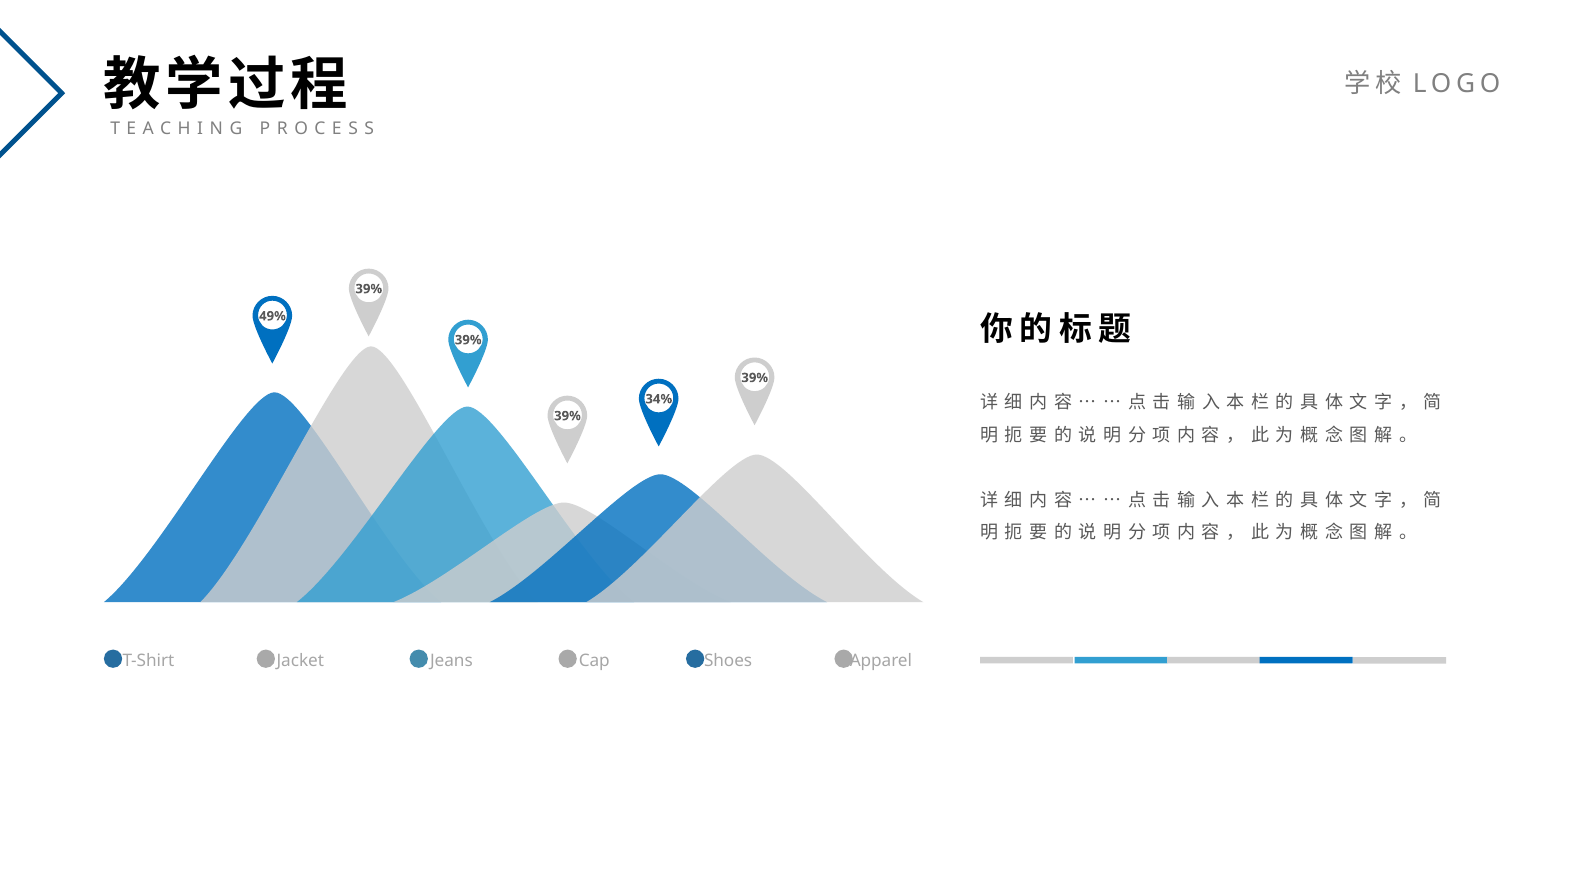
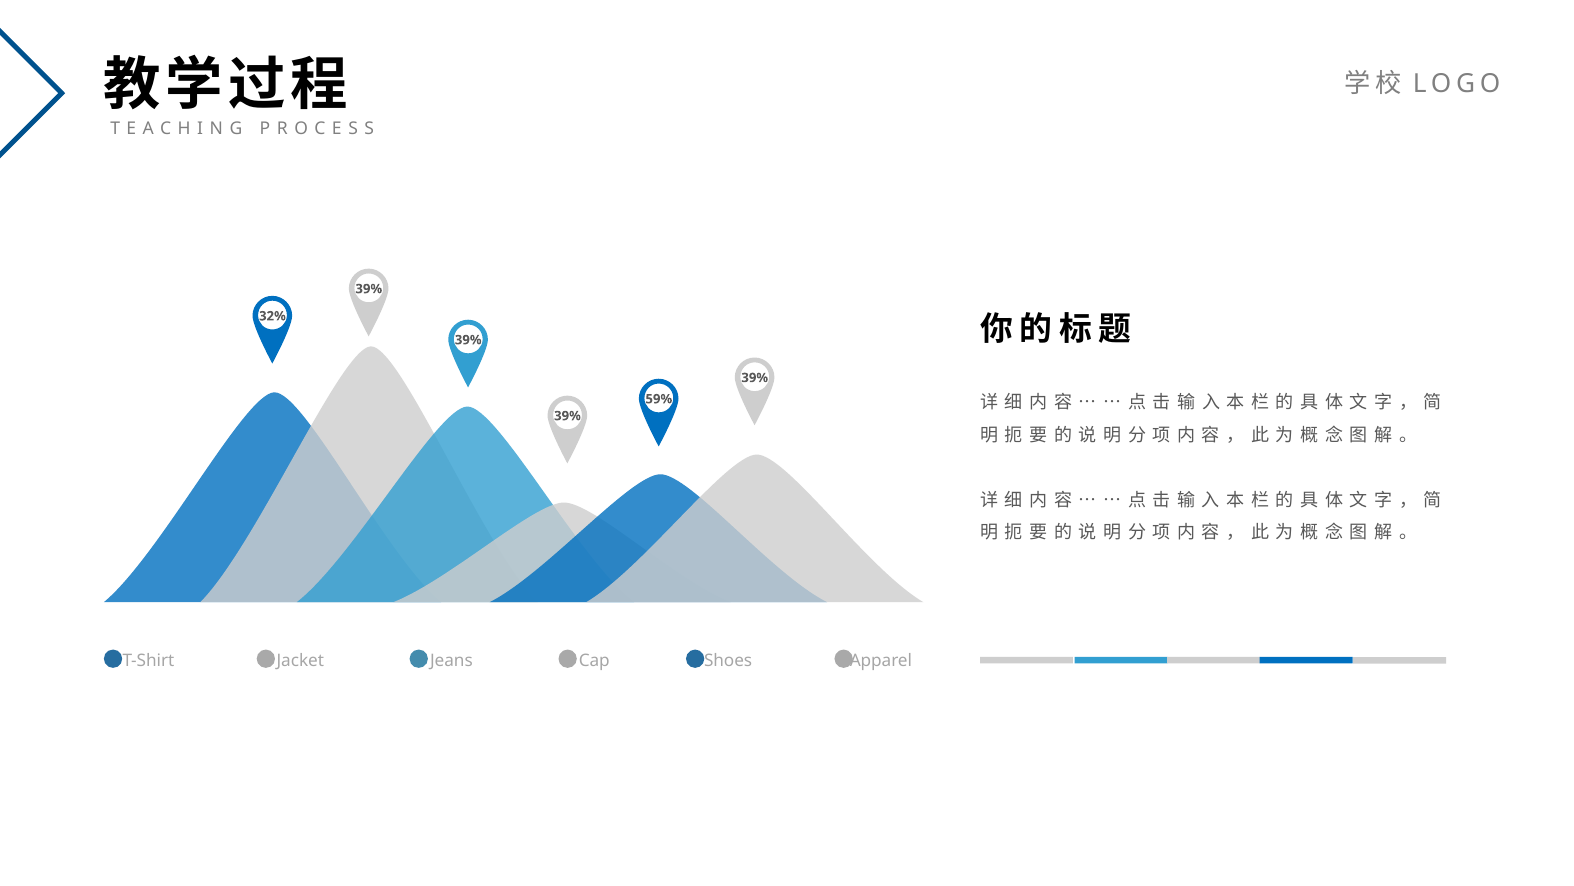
49%: 49% -> 32%
34%: 34% -> 59%
